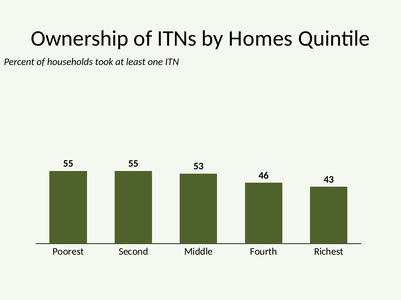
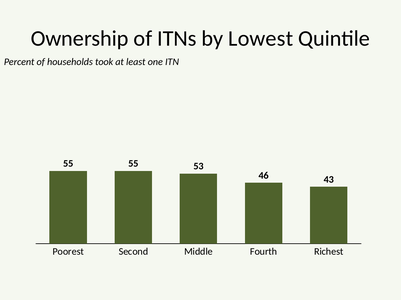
Homes: Homes -> Lowest
